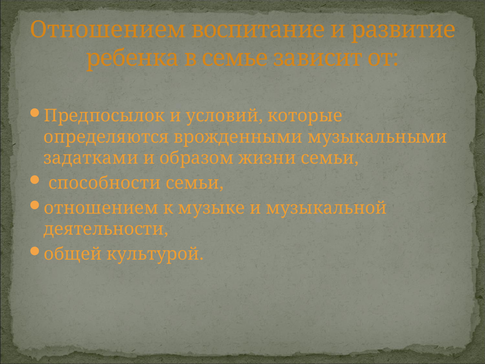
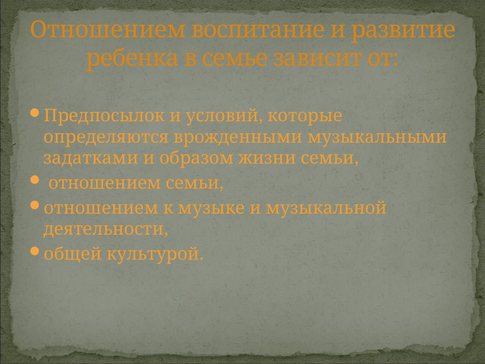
способности at (105, 183): способности -> отношением
